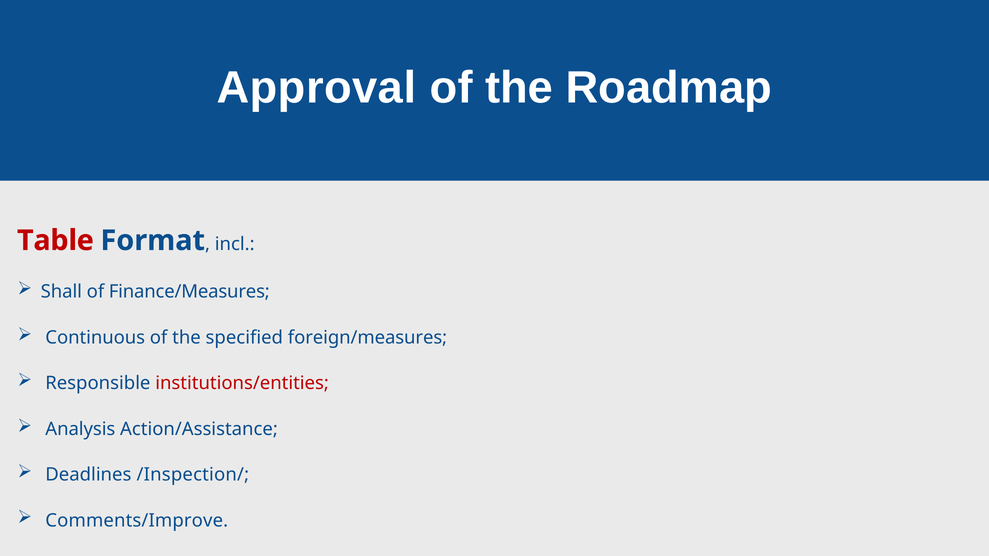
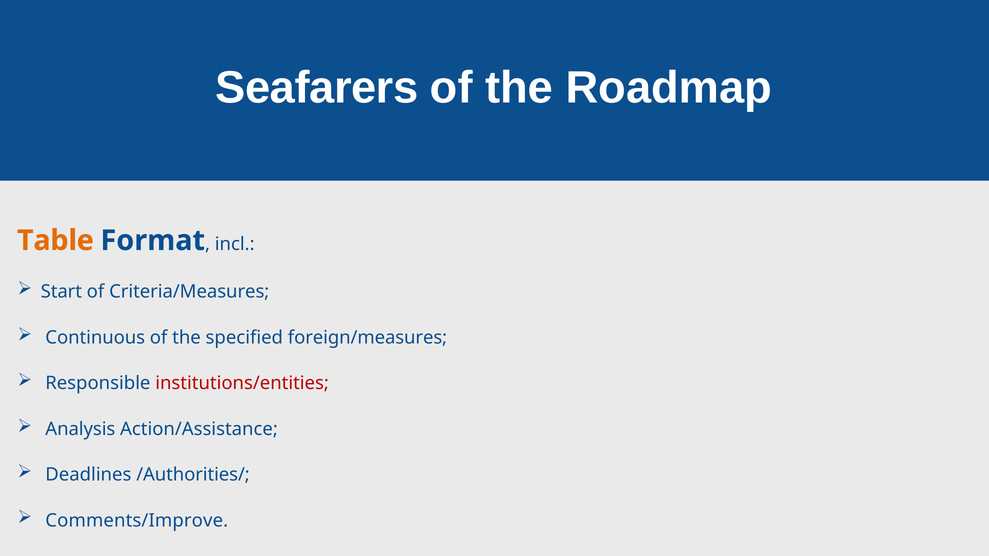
Approval: Approval -> Seafarers
Table colour: red -> orange
Shall: Shall -> Start
Finance/Measures: Finance/Measures -> Criteria/Measures
/Inspection/: /Inspection/ -> /Authorities/
